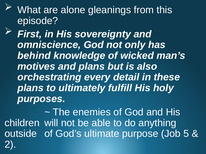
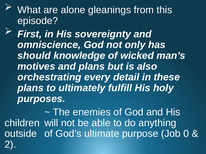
behind: behind -> should
5: 5 -> 0
